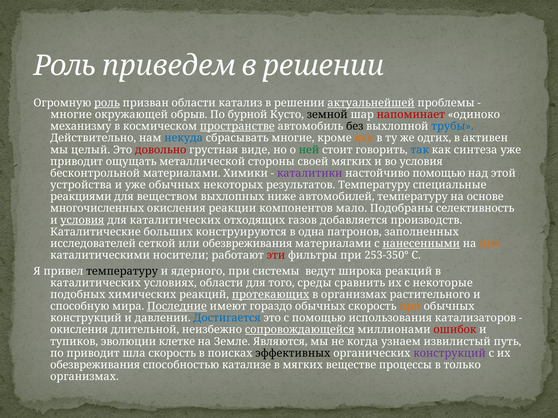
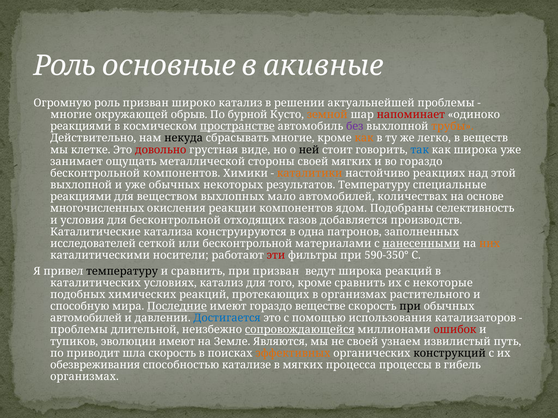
приведем: приведем -> основные
решении at (324, 66): решении -> акивные
роль at (107, 103) underline: present -> none
призван области: области -> широко
актуальнейшей underline: present -> none
земной colour: black -> orange
механизму at (81, 127): механизму -> реакциями
без colour: black -> purple
трубы colour: blue -> orange
некуда colour: blue -> black
одгих: одгих -> легко
активен: активен -> веществ
целый: целый -> клетке
ней colour: green -> black
как синтеза: синтеза -> широка
приводит at (77, 162): приводит -> занимает
во условия: условия -> гораздо
бесконтрольной материалами: материалами -> компонентов
каталитики colour: purple -> orange
настойчиво помощью: помощью -> реакциях
устройства at (81, 185): устройства -> выхлопной
ниже: ниже -> мало
автомобилей температуру: температуру -> количествах
мало: мало -> ядом
условия at (82, 220) underline: present -> none
для каталитических: каталитических -> бесконтрольной
больших: больших -> катализа
или обезвреживания: обезвреживания -> бесконтрольной
253-350°: 253-350° -> 590-350°
и ядерного: ядерного -> сравнить
при системы: системы -> призван
условиях области: области -> катализ
того среды: среды -> кроме
протекающих underline: present -> none
гораздо обычных: обычных -> веществе
при at (410, 307) colour: orange -> black
конструкций at (86, 318): конструкций -> автомобилей
окисления at (79, 330): окисления -> проблемы
эволюции клетке: клетке -> имеют
не когда: когда -> своей
эффективных colour: black -> orange
конструкций at (450, 354) colour: purple -> black
веществе: веществе -> процесса
только: только -> гибель
